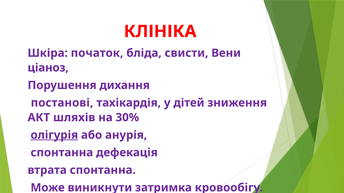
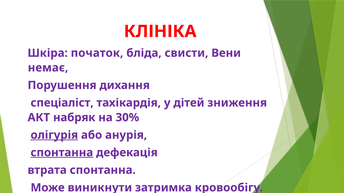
ціаноз: ціаноз -> немає
постанові: постанові -> спеціаліст
шляхів: шляхів -> набряк
спонтанна at (62, 153) underline: none -> present
